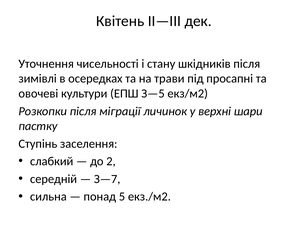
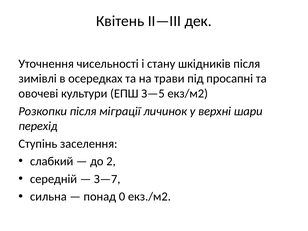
пастку: пастку -> перехід
5: 5 -> 0
